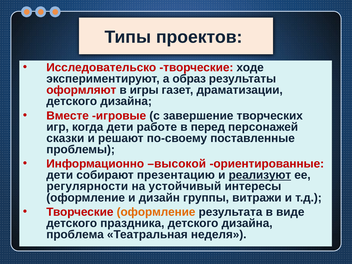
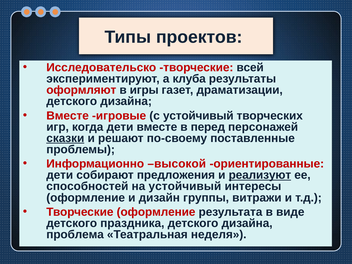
ходе: ходе -> всей
образ: образ -> клуба
с завершение: завершение -> устойчивый
дети работе: работе -> вместе
сказки underline: none -> present
презентацию: презентацию -> предложения
регулярности: регулярности -> способностей
оформление at (156, 212) colour: orange -> red
